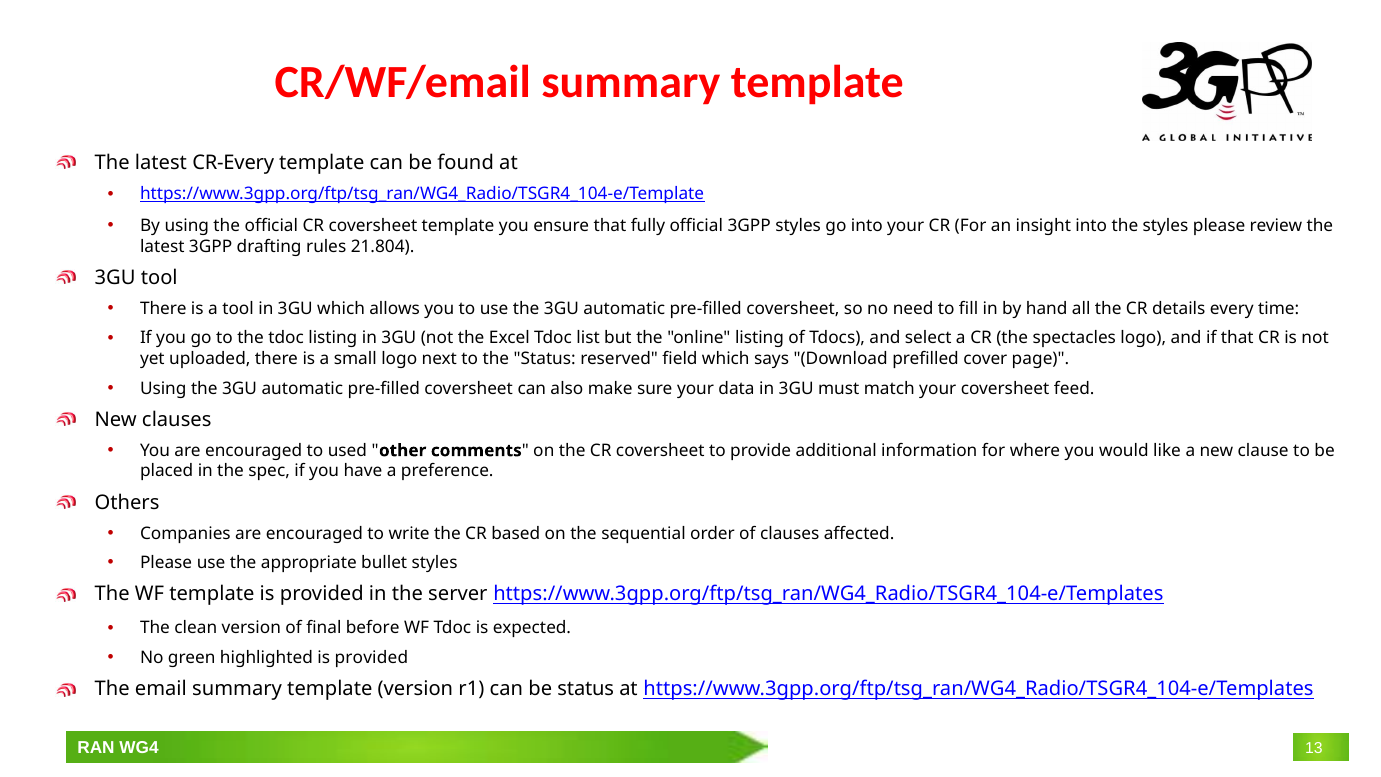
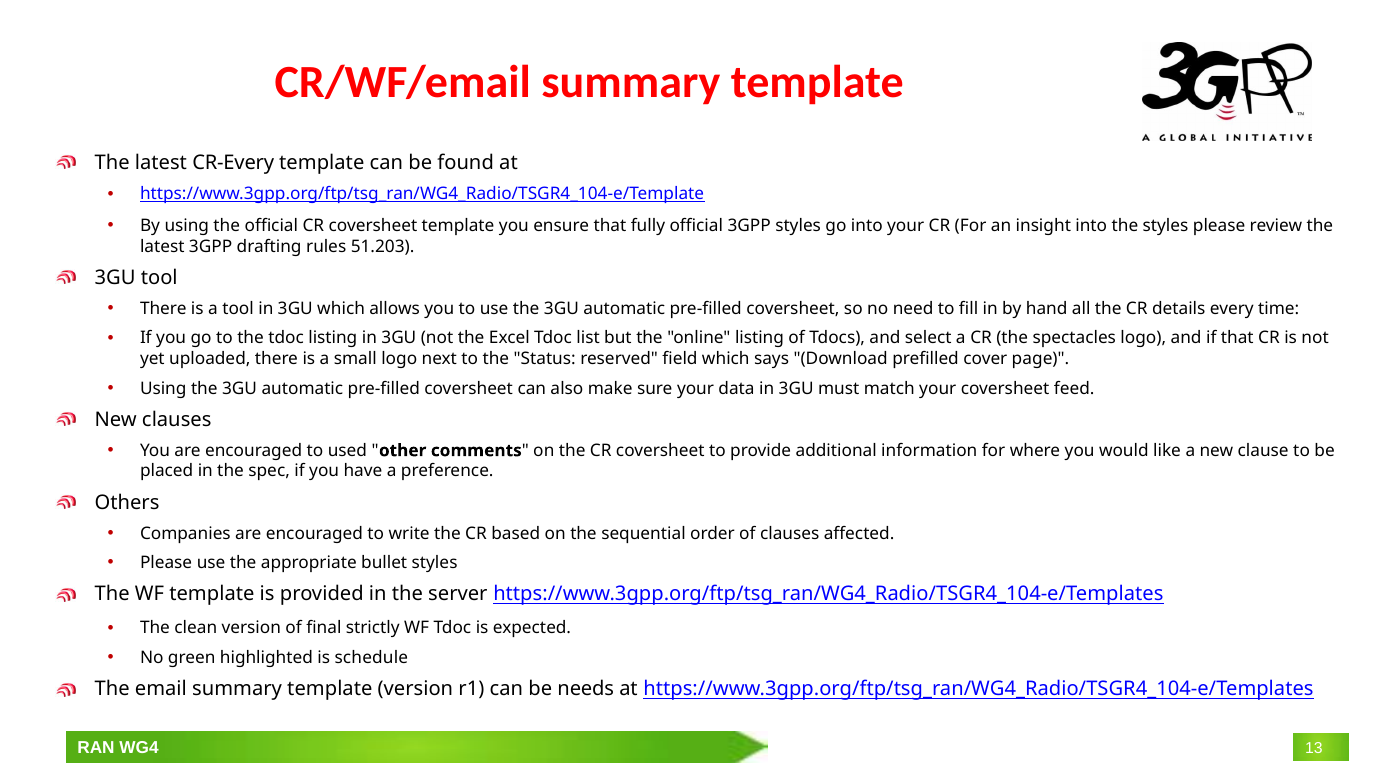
21.804: 21.804 -> 51.203
before: before -> strictly
highlighted is provided: provided -> schedule
be status: status -> needs
